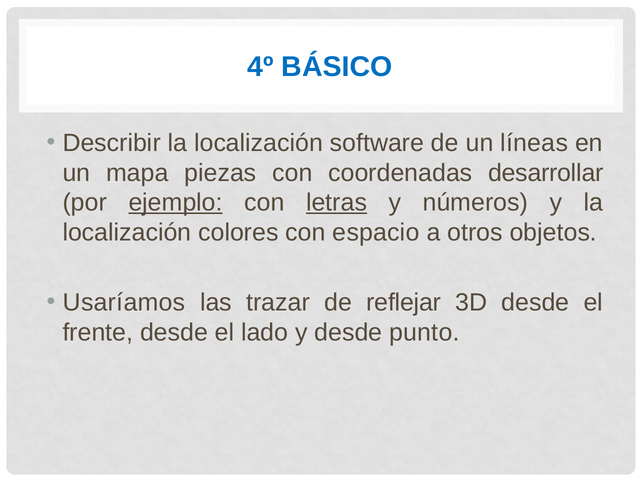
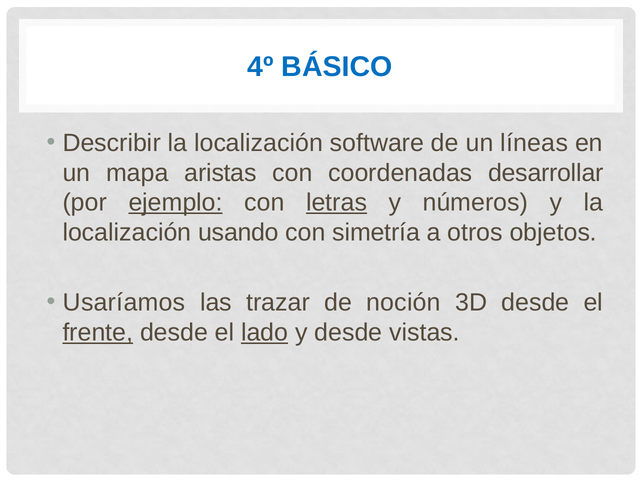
piezas: piezas -> aristas
colores: colores -> usando
espacio: espacio -> simetría
reflejar: reflejar -> noción
frente underline: none -> present
lado underline: none -> present
punto: punto -> vistas
